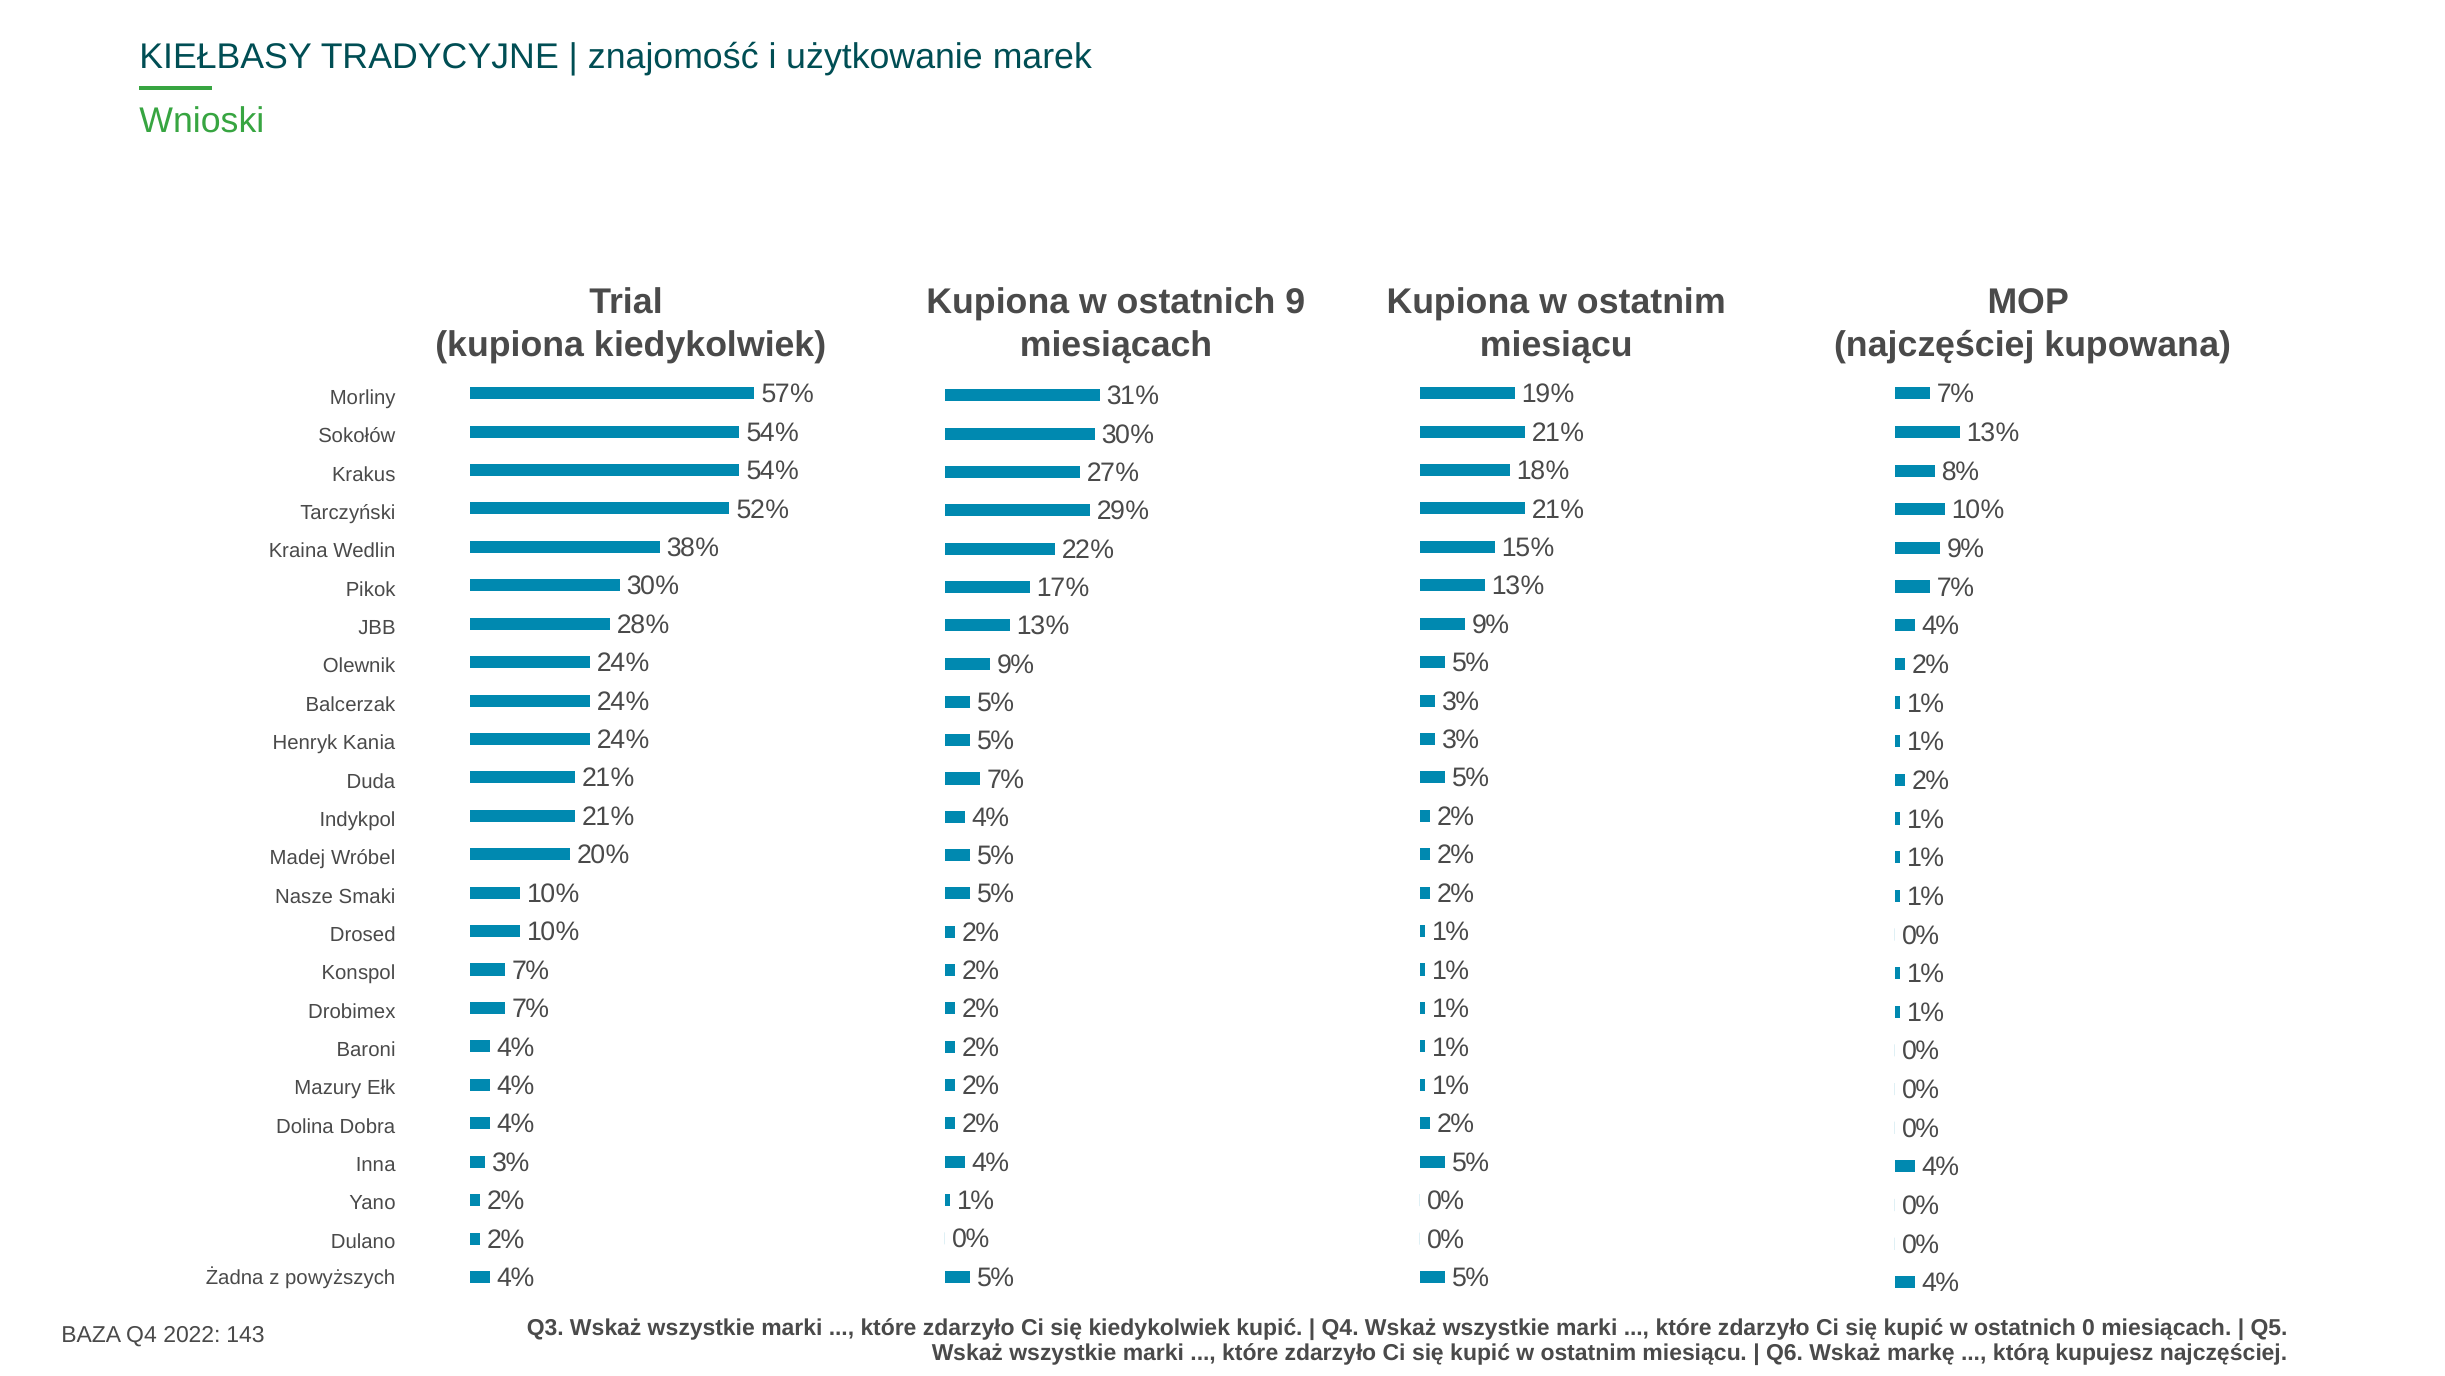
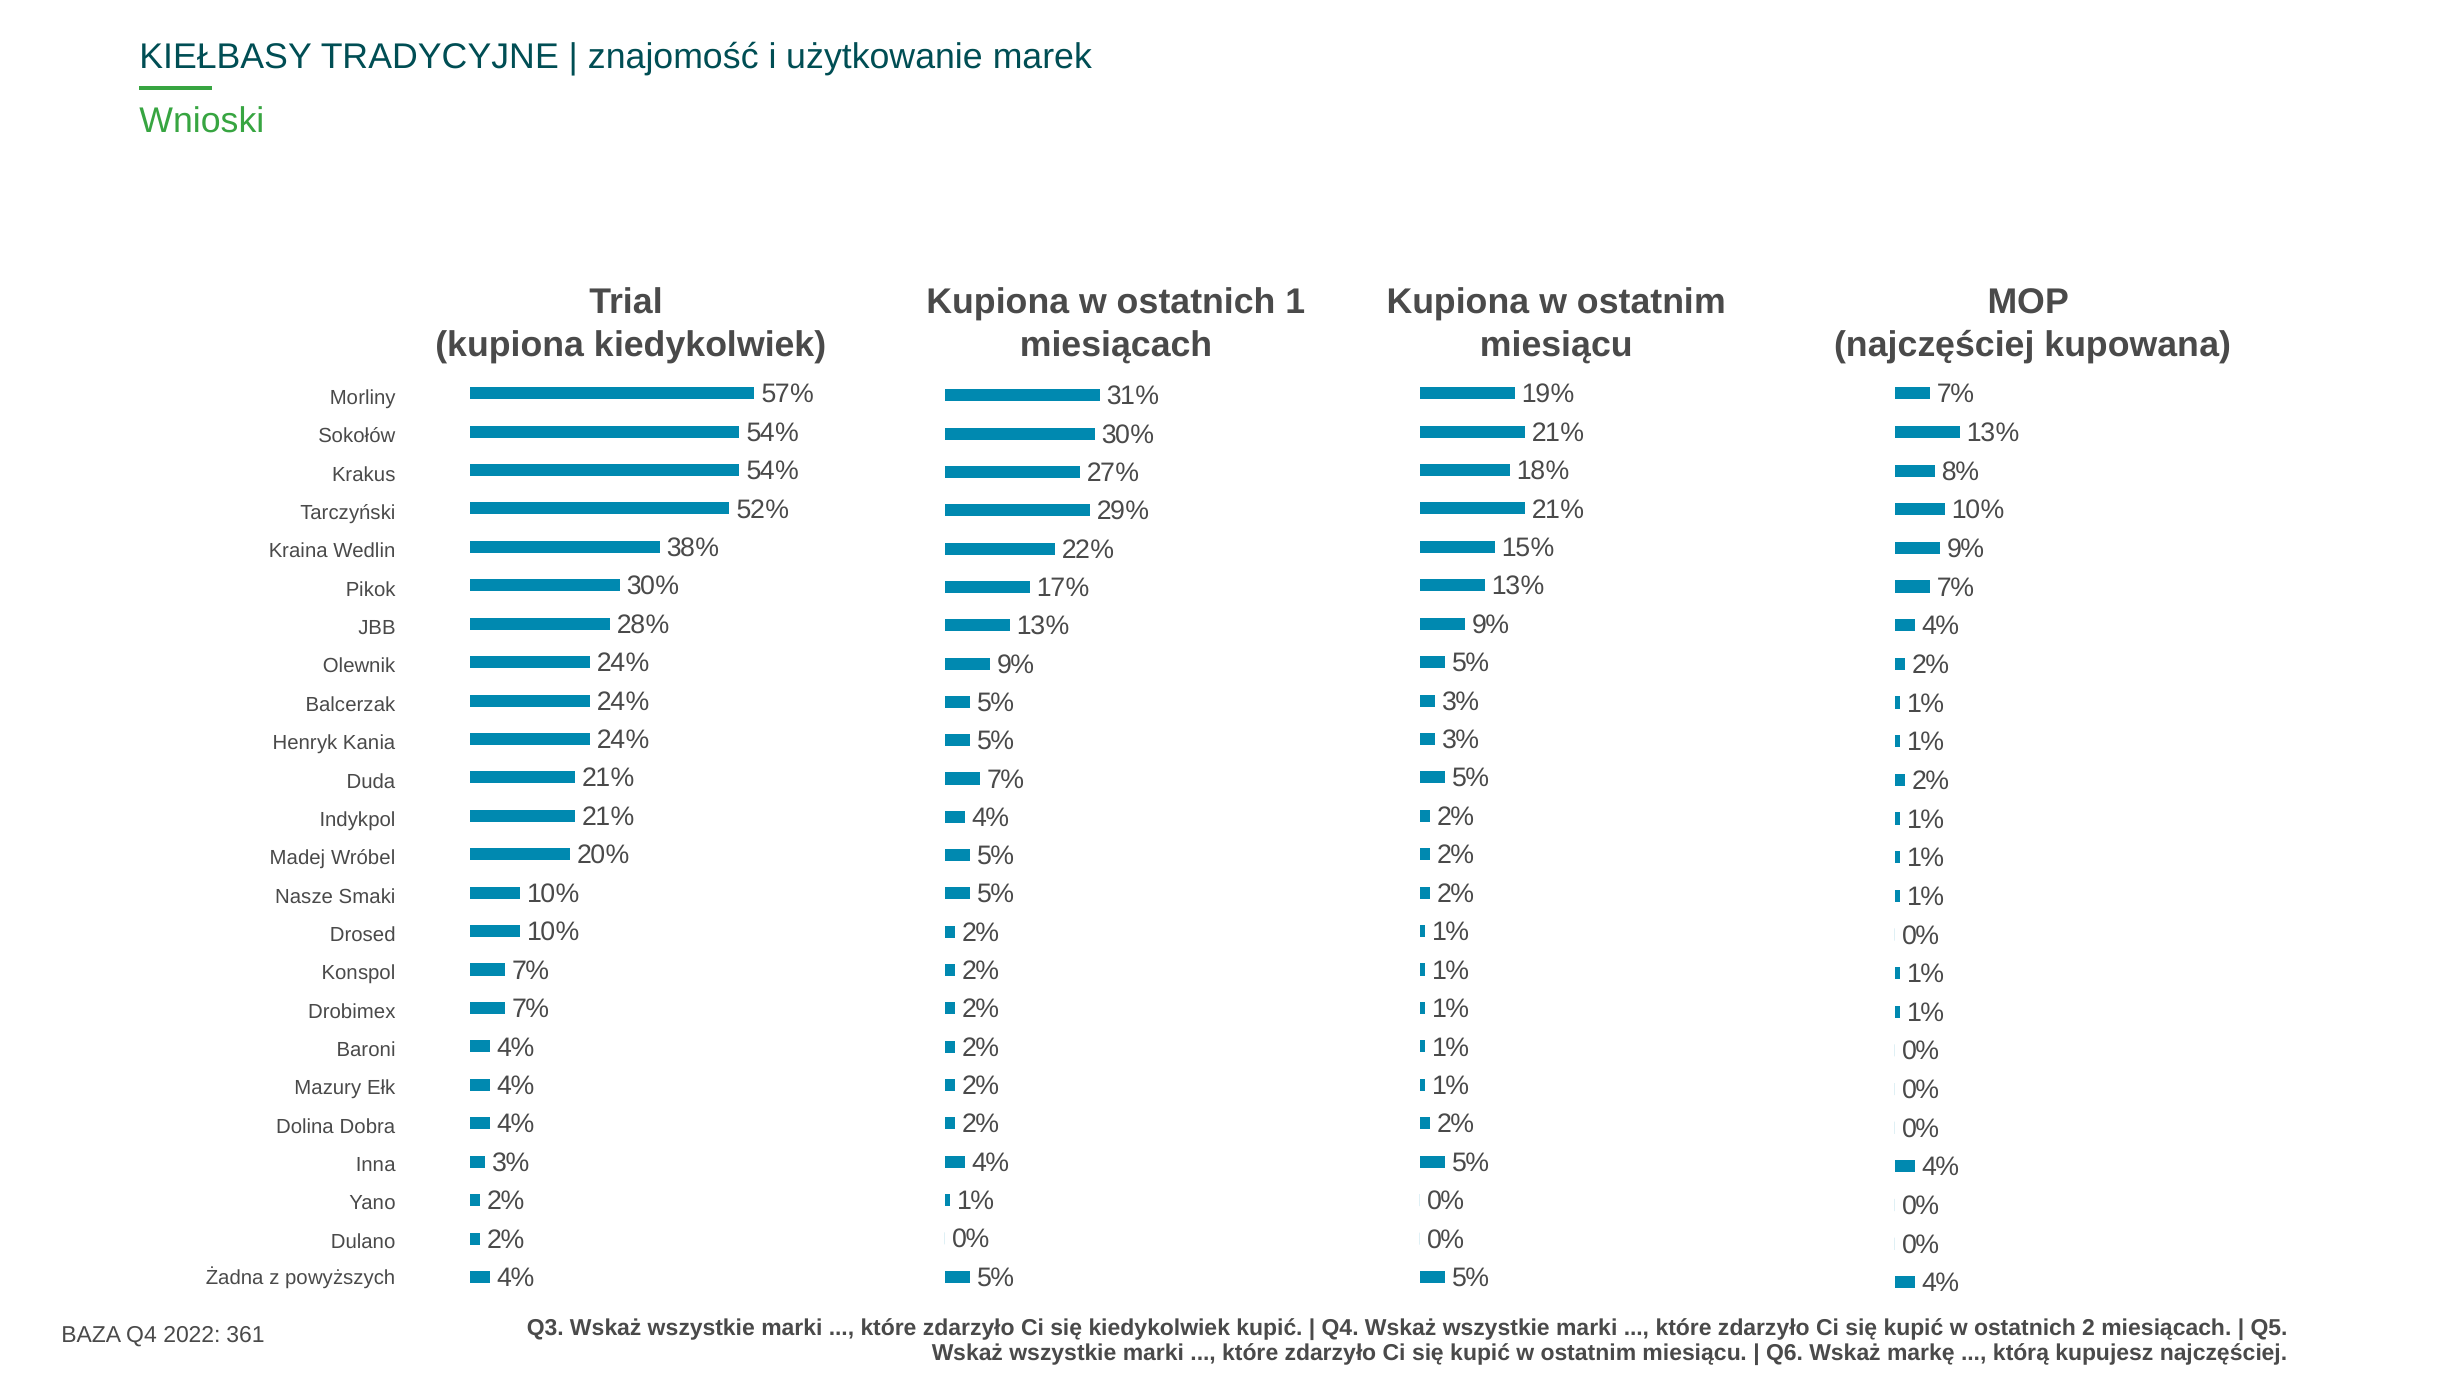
9: 9 -> 1
0: 0 -> 2
143: 143 -> 361
